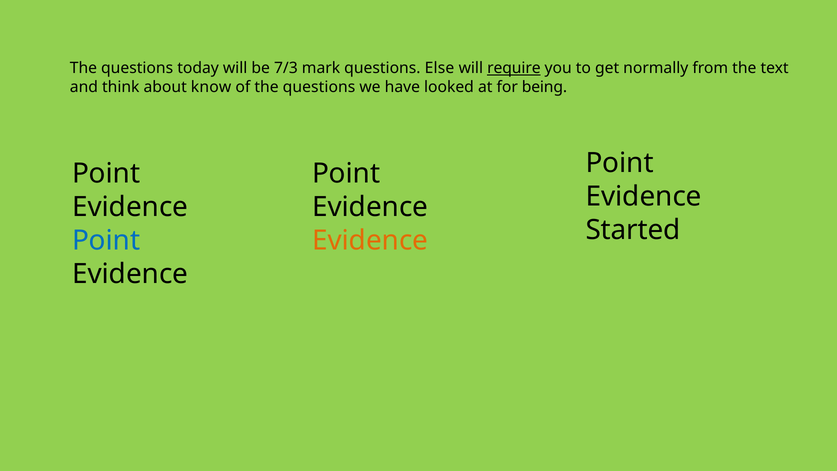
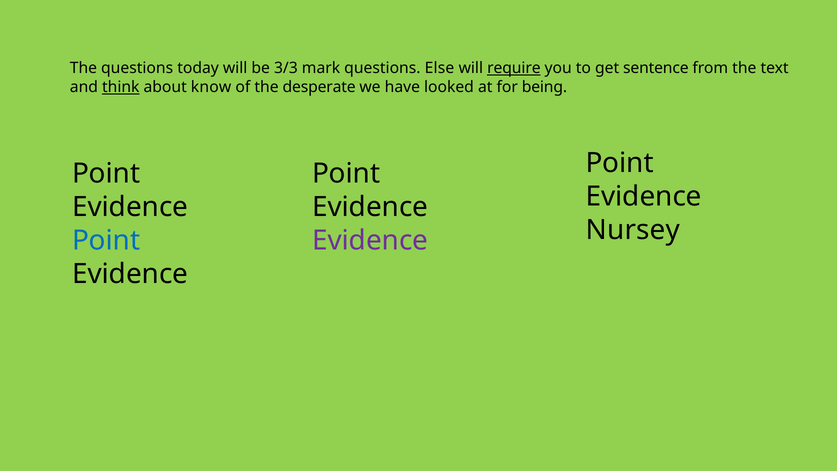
7/3: 7/3 -> 3/3
normally: normally -> sentence
think underline: none -> present
of the questions: questions -> desperate
Started: Started -> Nursey
Evidence at (370, 240) colour: orange -> purple
